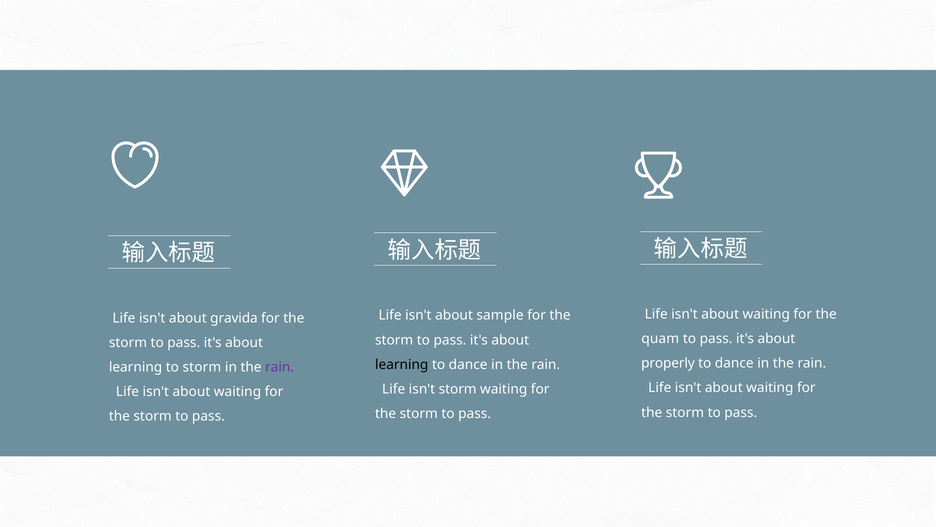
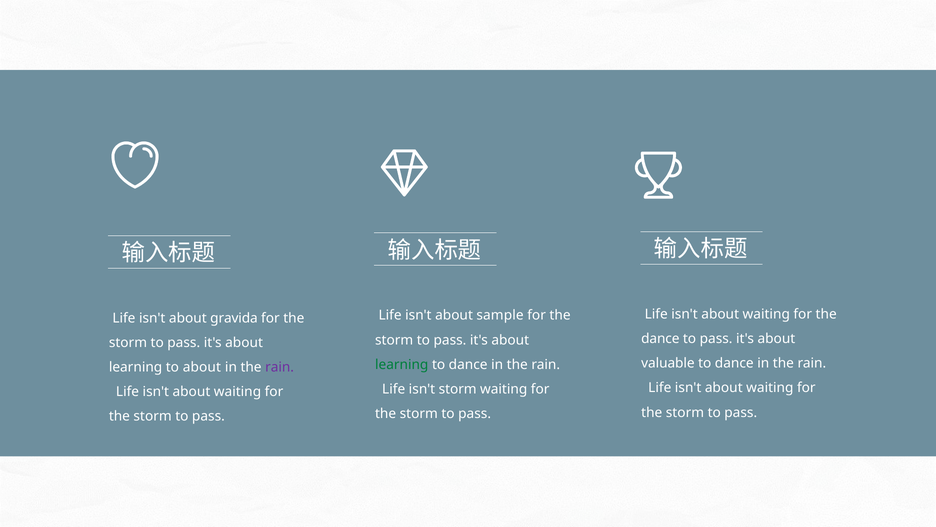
quam at (660, 338): quam -> dance
properly: properly -> valuable
learning at (402, 364) colour: black -> green
to storm: storm -> about
